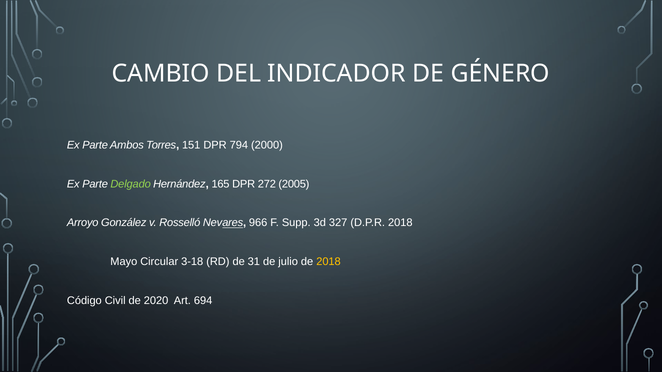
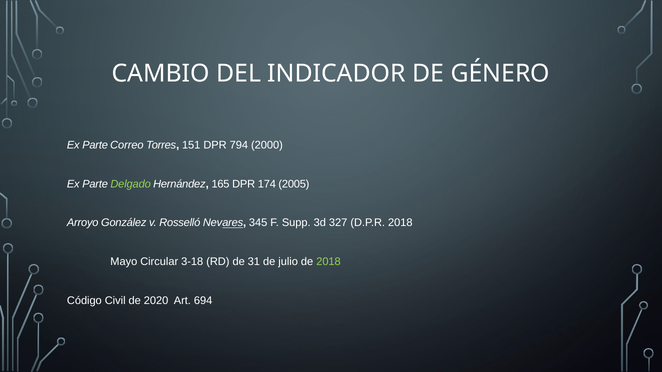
Ambos: Ambos -> Correo
272: 272 -> 174
966: 966 -> 345
2018 at (329, 262) colour: yellow -> light green
